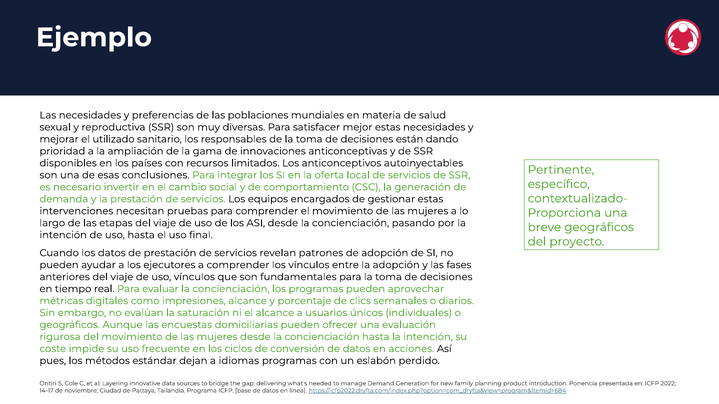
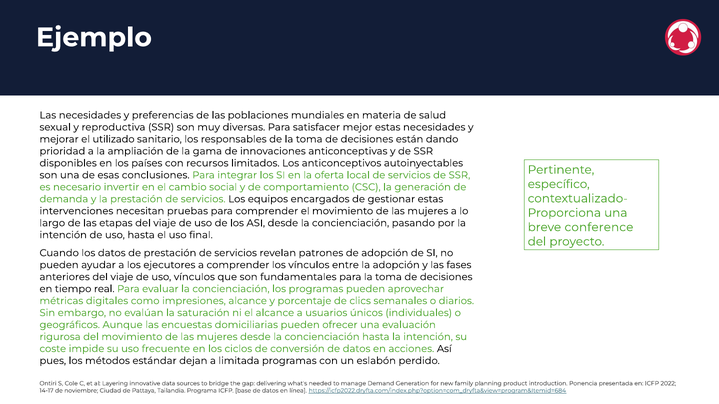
breve geográficos: geográficos -> conference
idiomas: idiomas -> limitada
